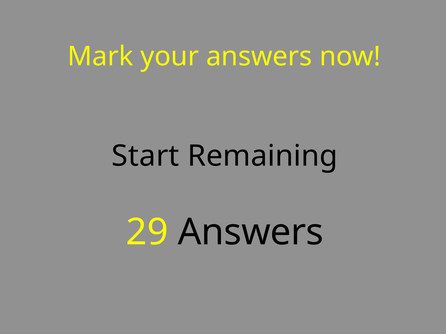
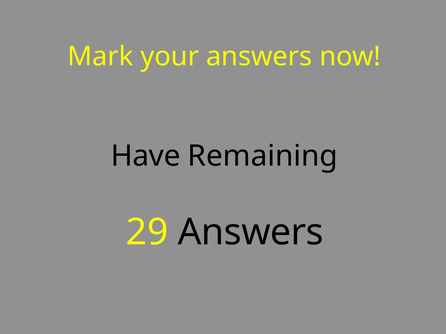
Start: Start -> Have
